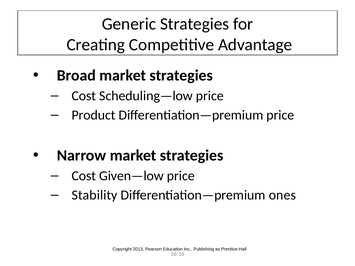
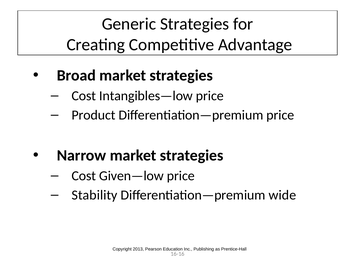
Scheduling—low: Scheduling—low -> Intangibles—low
ones: ones -> wide
